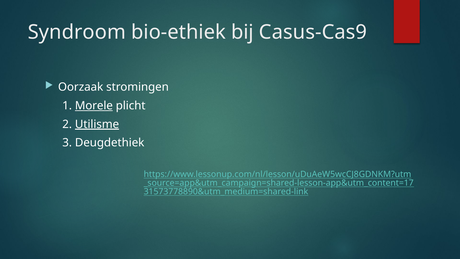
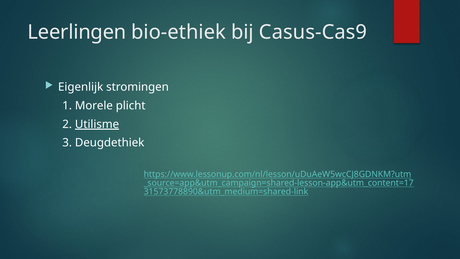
Syndroom: Syndroom -> Leerlingen
Oorzaak: Oorzaak -> Eigenlijk
Morele underline: present -> none
